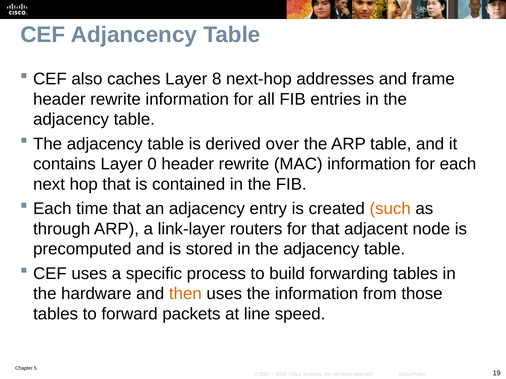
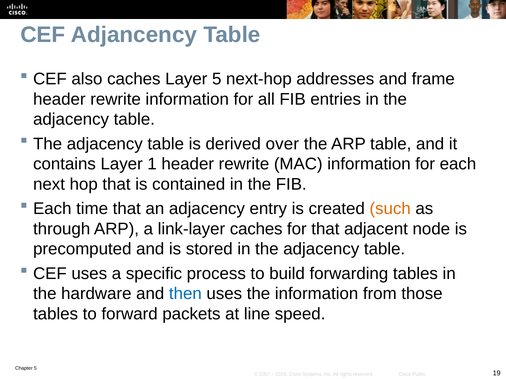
Layer 8: 8 -> 5
0: 0 -> 1
link-layer routers: routers -> caches
then colour: orange -> blue
